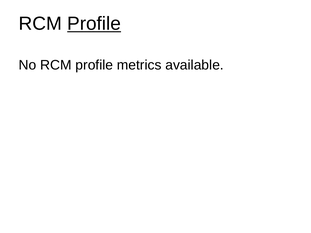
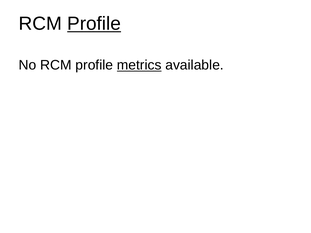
metrics underline: none -> present
